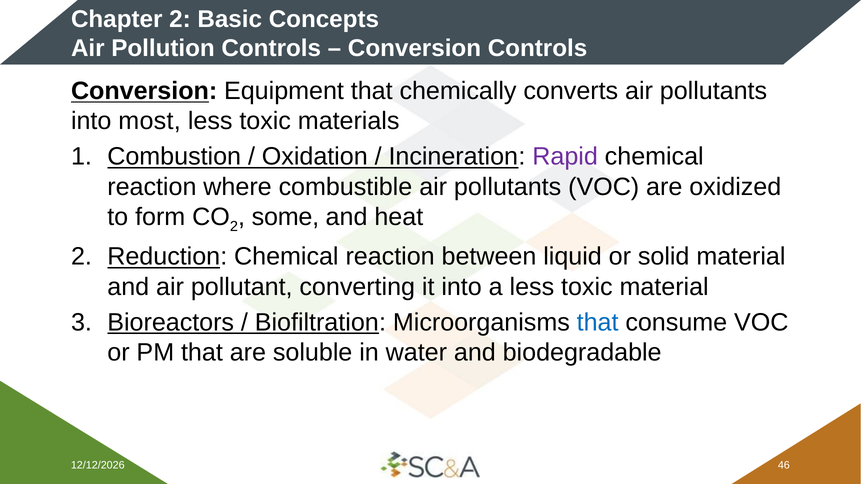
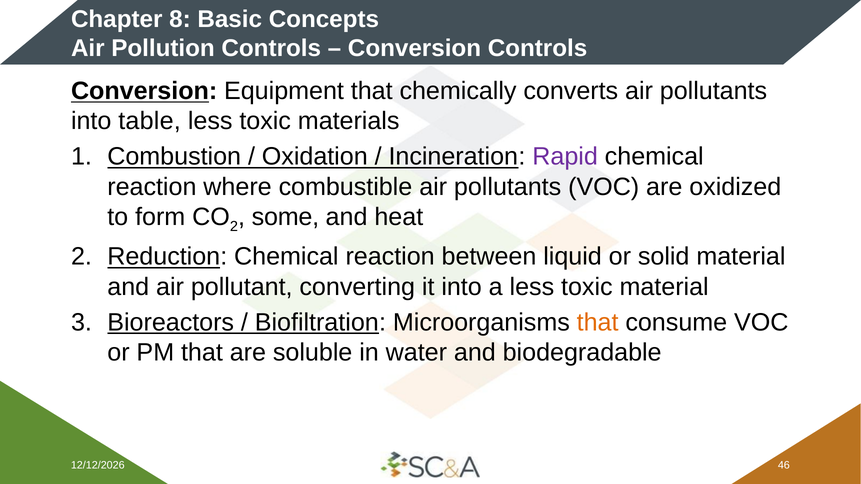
Chapter 2: 2 -> 8
most: most -> table
that at (598, 322) colour: blue -> orange
